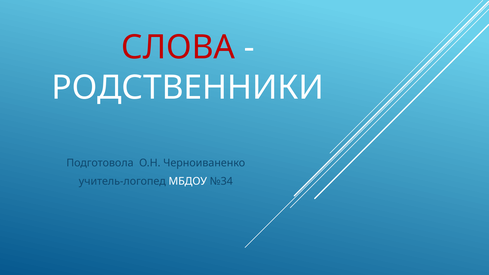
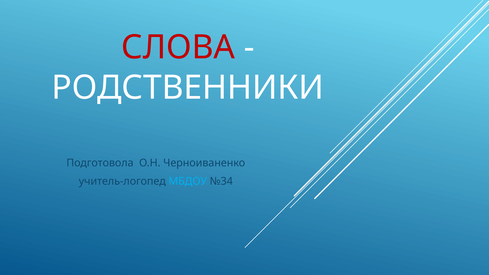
МБДОУ colour: white -> light blue
